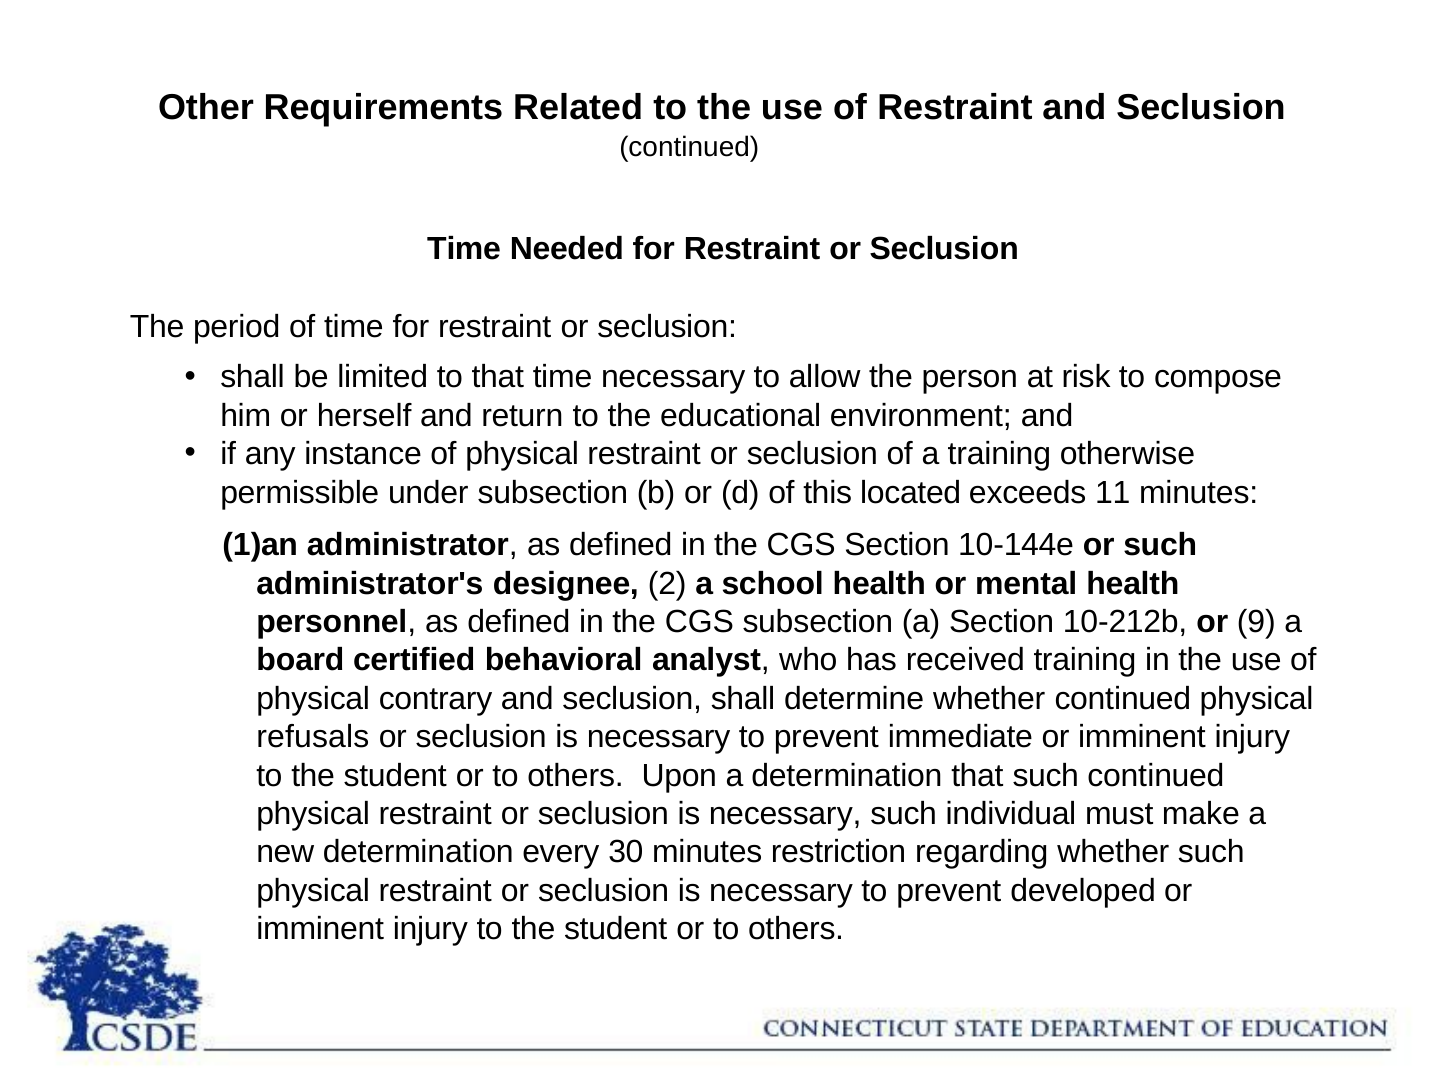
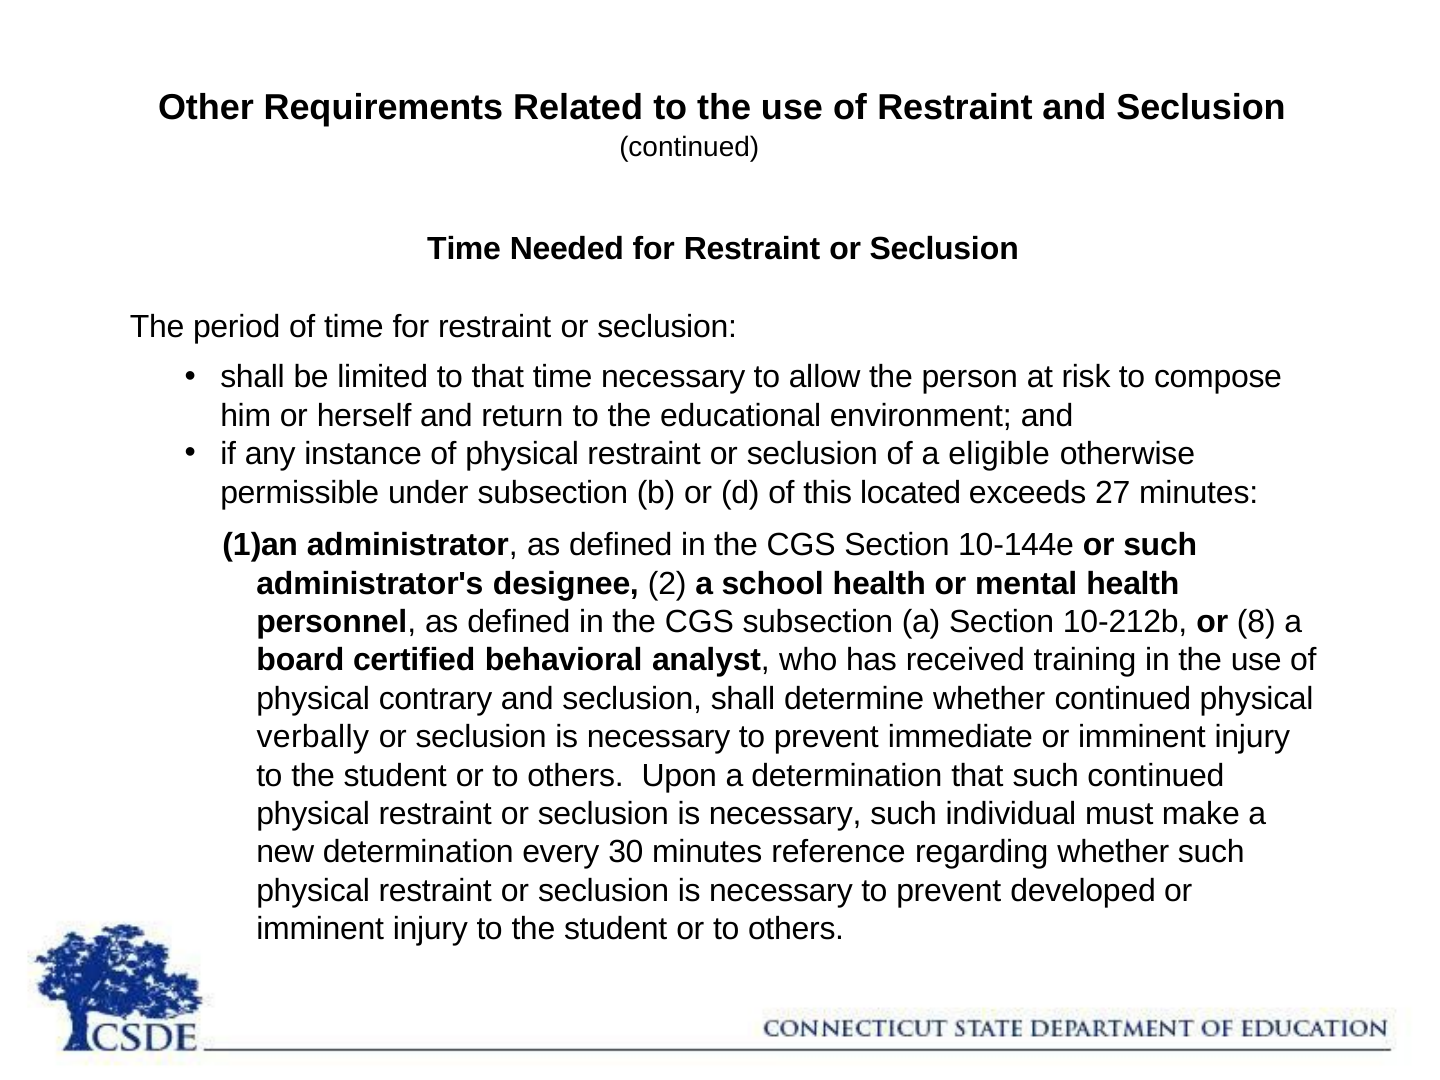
a training: training -> eligible
11: 11 -> 27
9: 9 -> 8
refusals: refusals -> verbally
restriction: restriction -> reference
